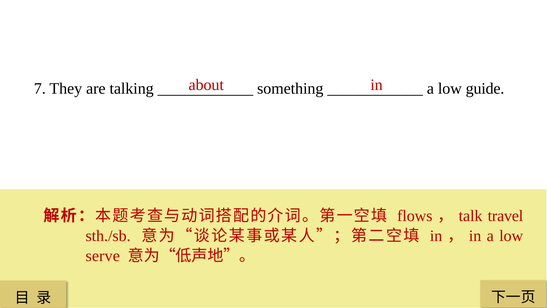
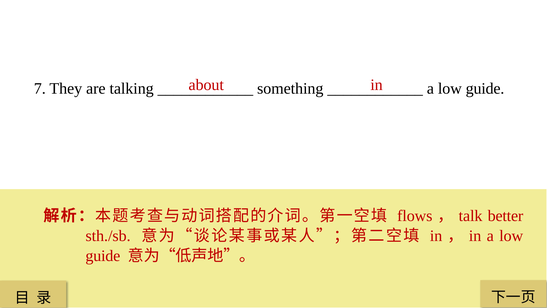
travel: travel -> better
serve at (103, 256): serve -> guide
